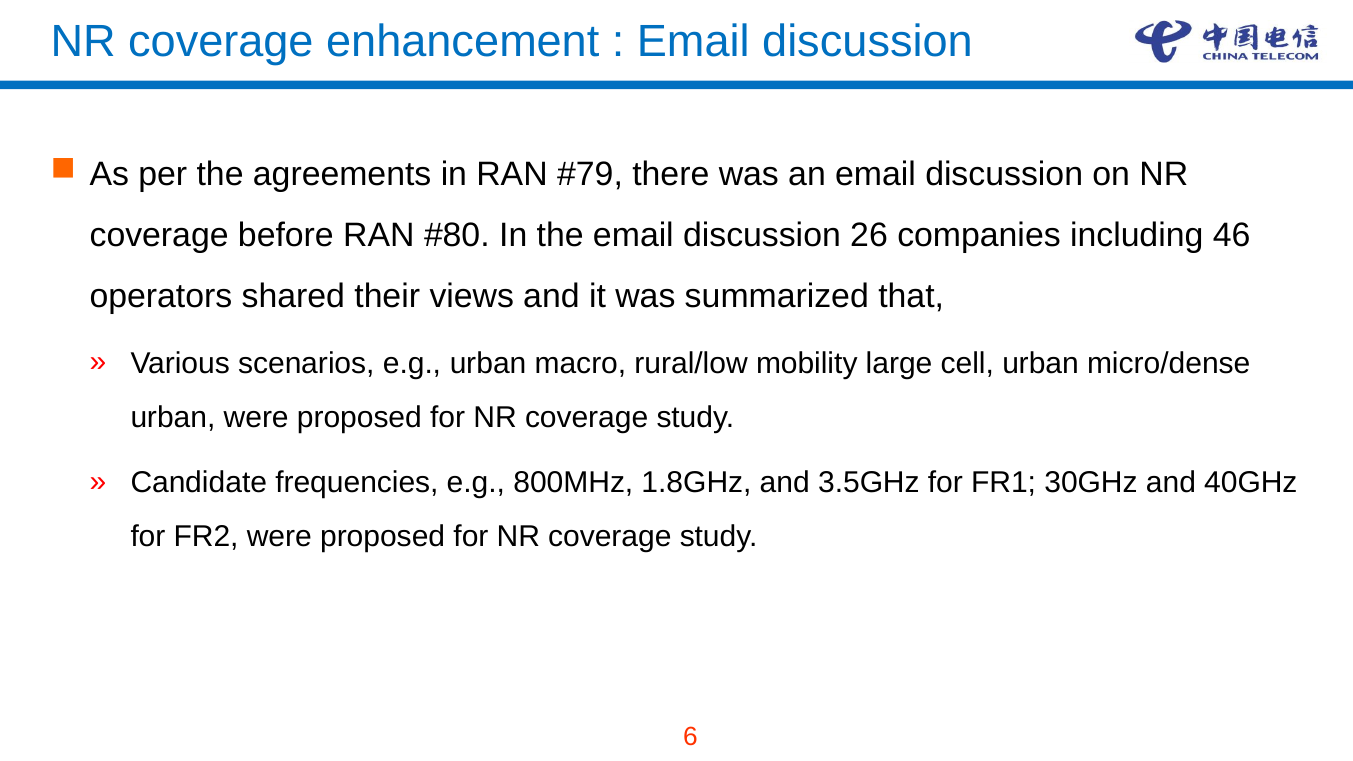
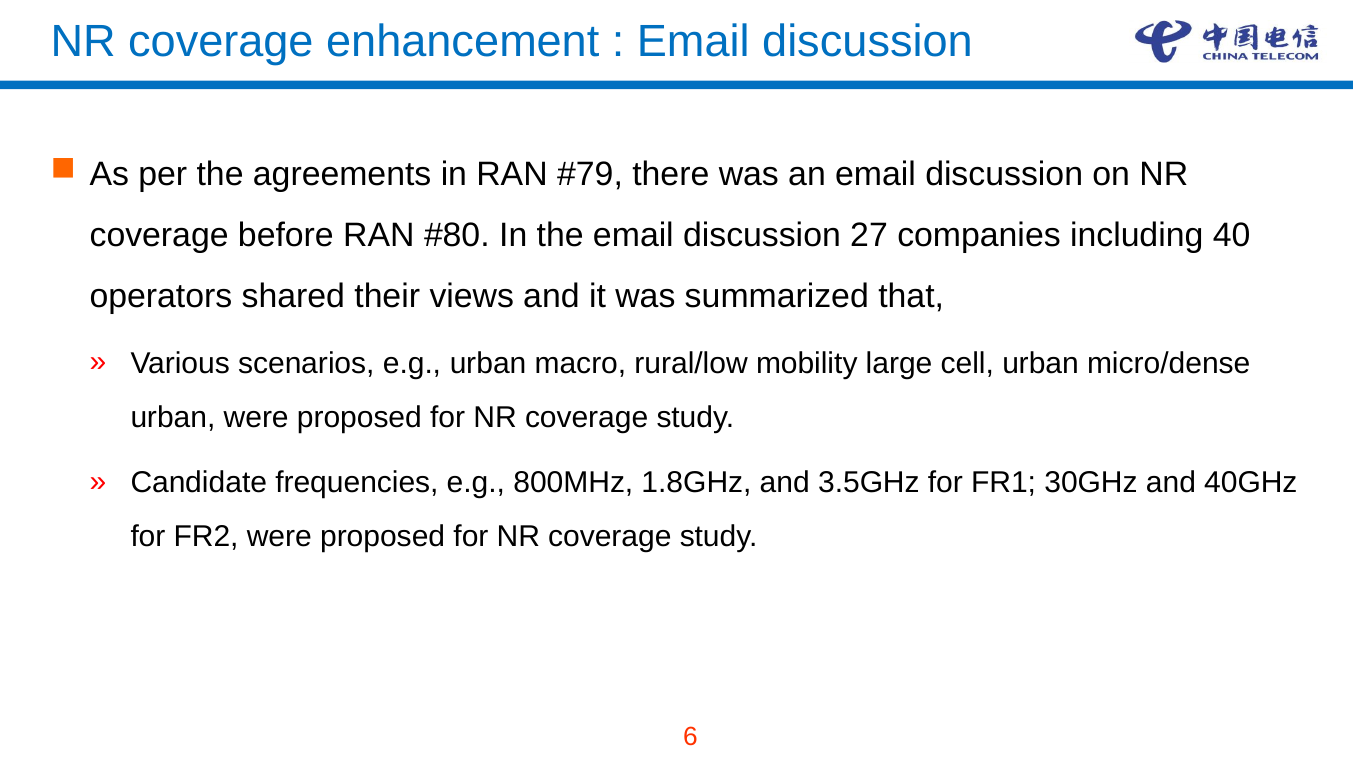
26: 26 -> 27
46: 46 -> 40
